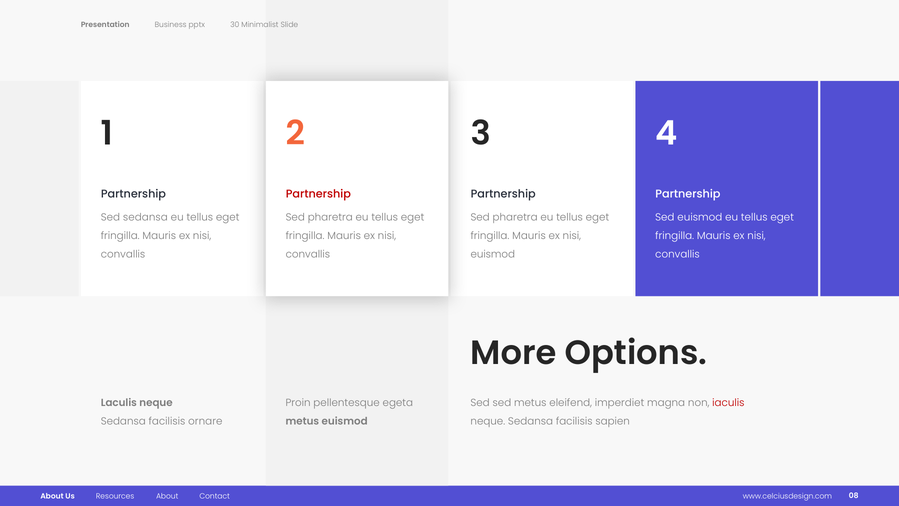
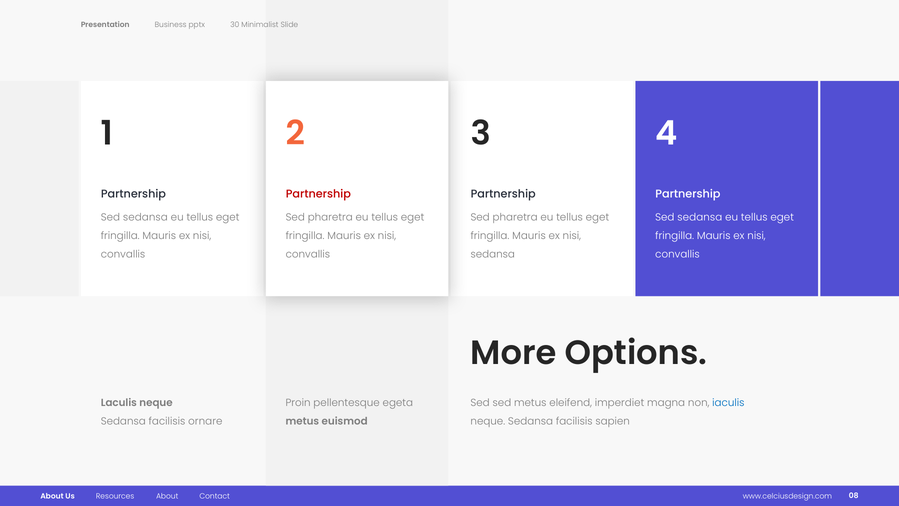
euismod at (700, 217): euismod -> sedansa
euismod at (493, 254): euismod -> sedansa
iaculis colour: red -> blue
